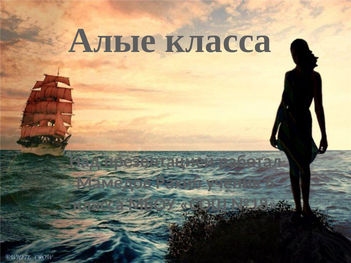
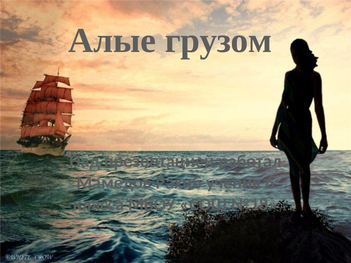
Алые класса: класса -> грузом
